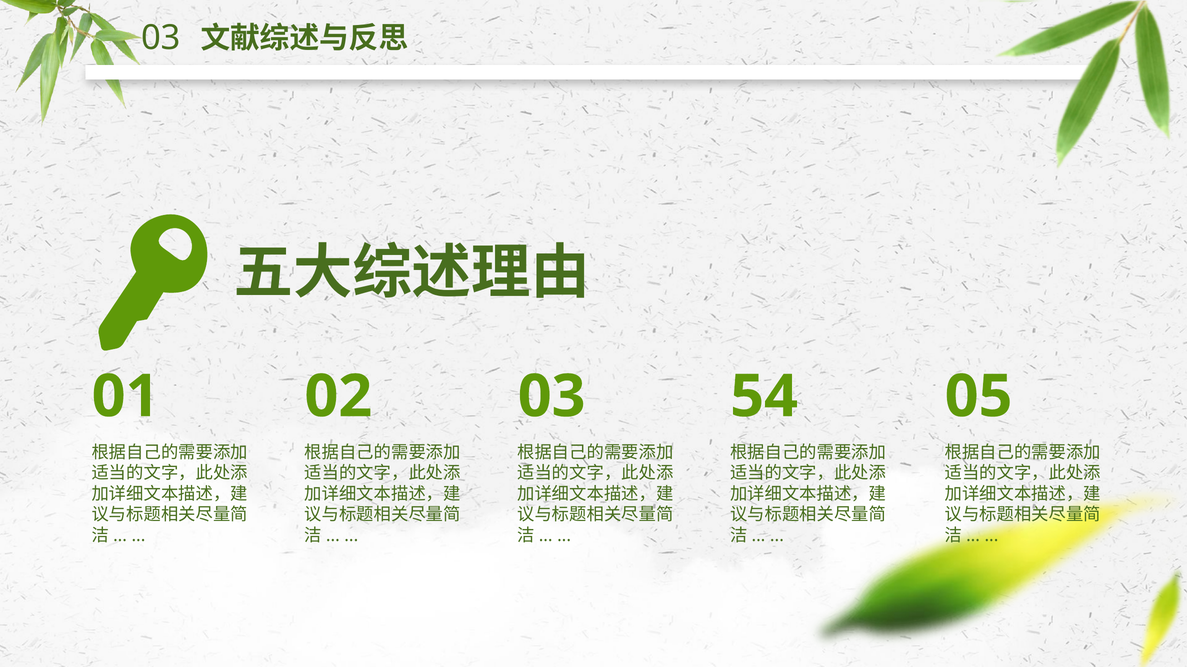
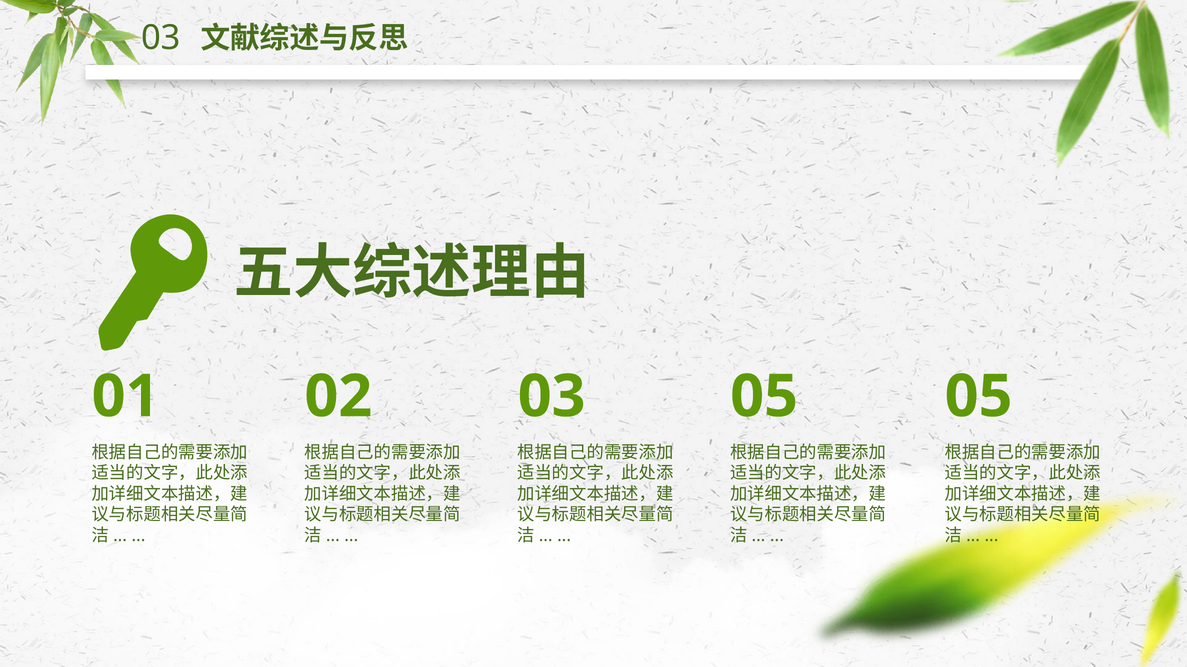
03 54: 54 -> 05
